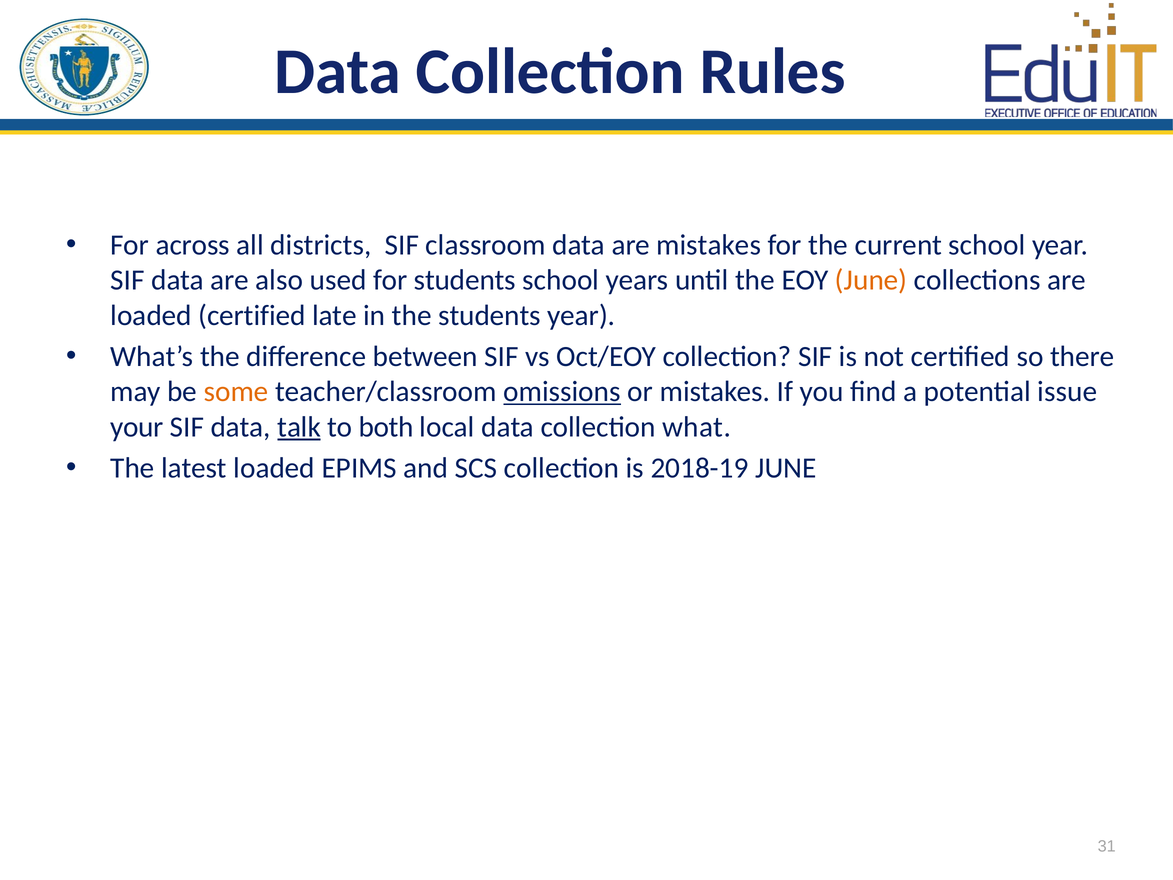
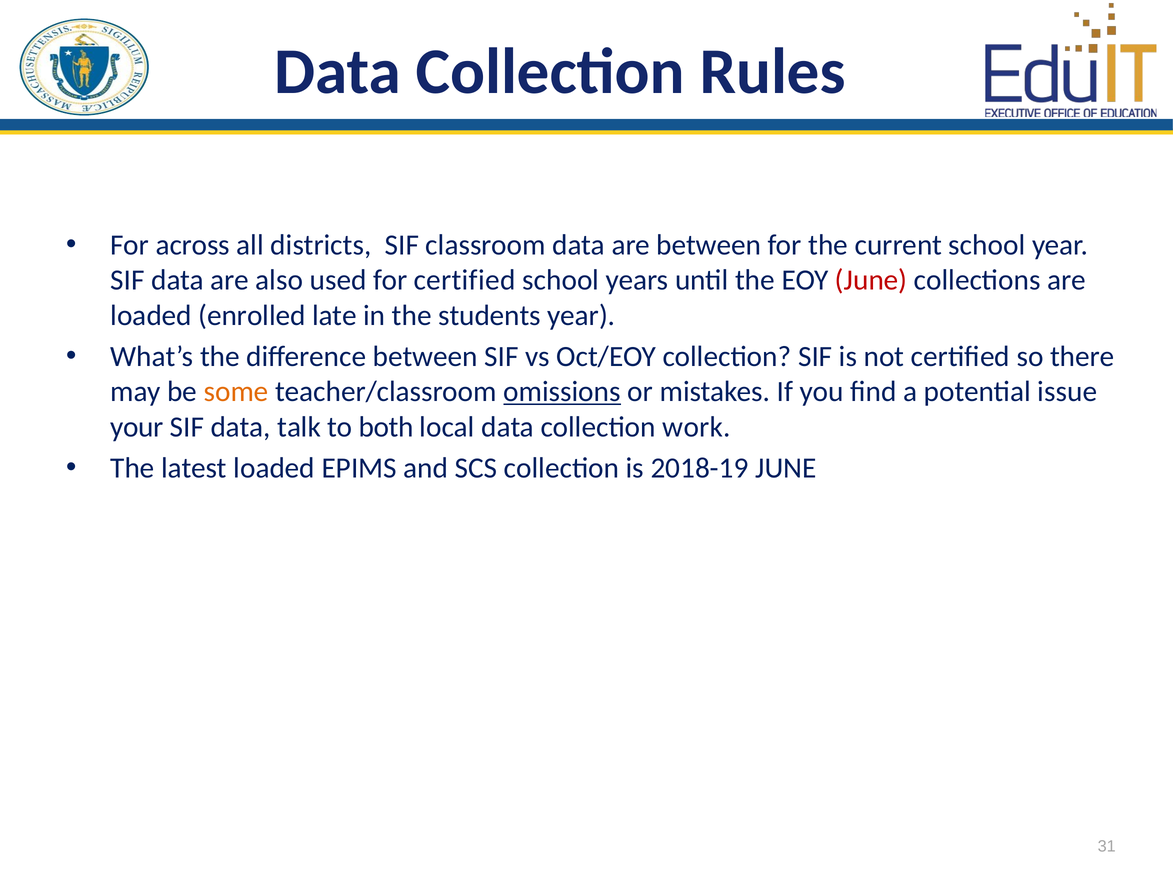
are mistakes: mistakes -> between
for students: students -> certified
June at (871, 280) colour: orange -> red
loaded certified: certified -> enrolled
talk underline: present -> none
what: what -> work
